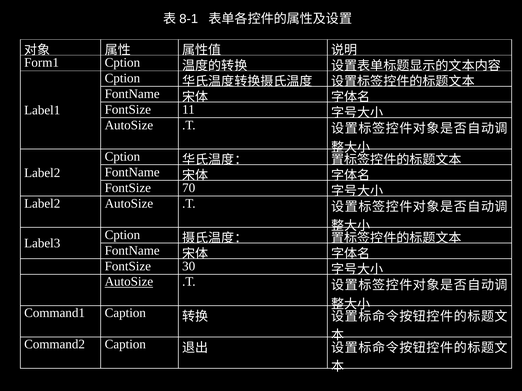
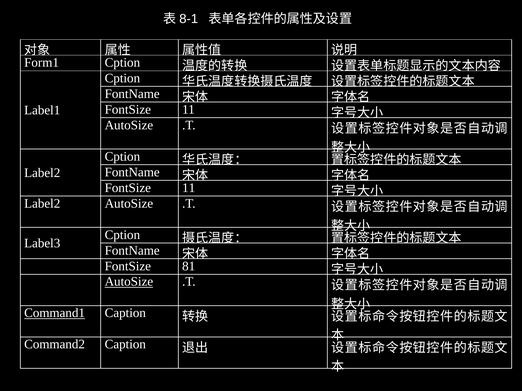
70 at (189, 188): 70 -> 11
30: 30 -> 81
Command1 underline: none -> present
